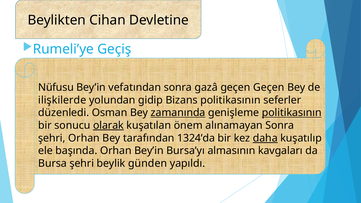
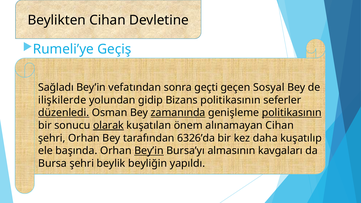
Nüfusu: Nüfusu -> Sağladı
gazâ: gazâ -> geçti
geçen Geçen: Geçen -> Sosyal
düzenledi underline: none -> present
alınamayan Sonra: Sonra -> Cihan
1324’da: 1324’da -> 6326’da
daha underline: present -> none
Bey’in at (149, 151) underline: none -> present
günden: günden -> beyliğin
